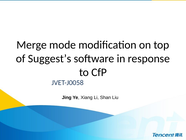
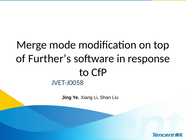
Suggest’s: Suggest’s -> Further’s
